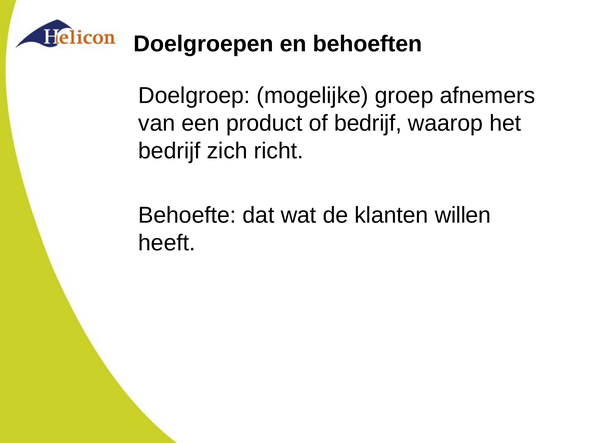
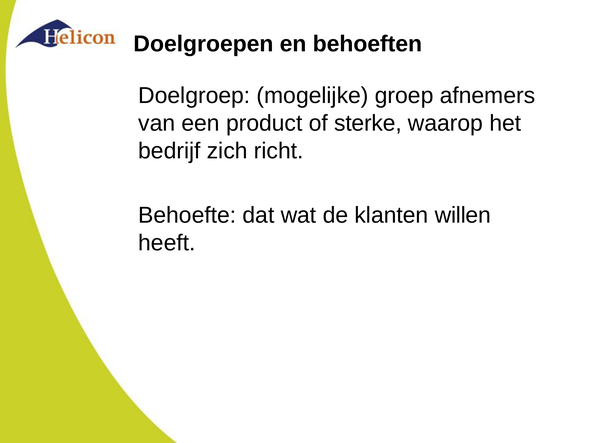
of bedrijf: bedrijf -> sterke
